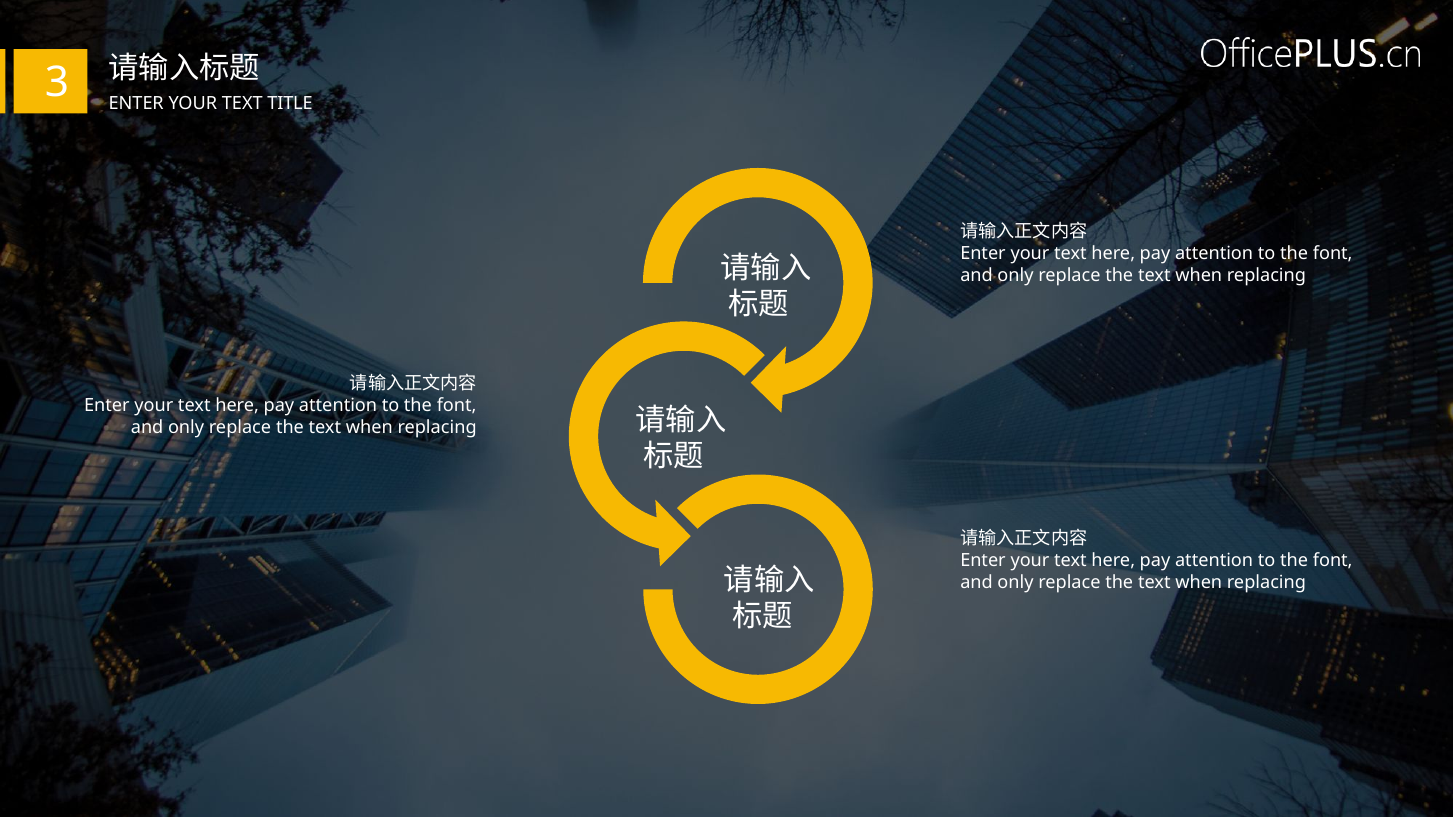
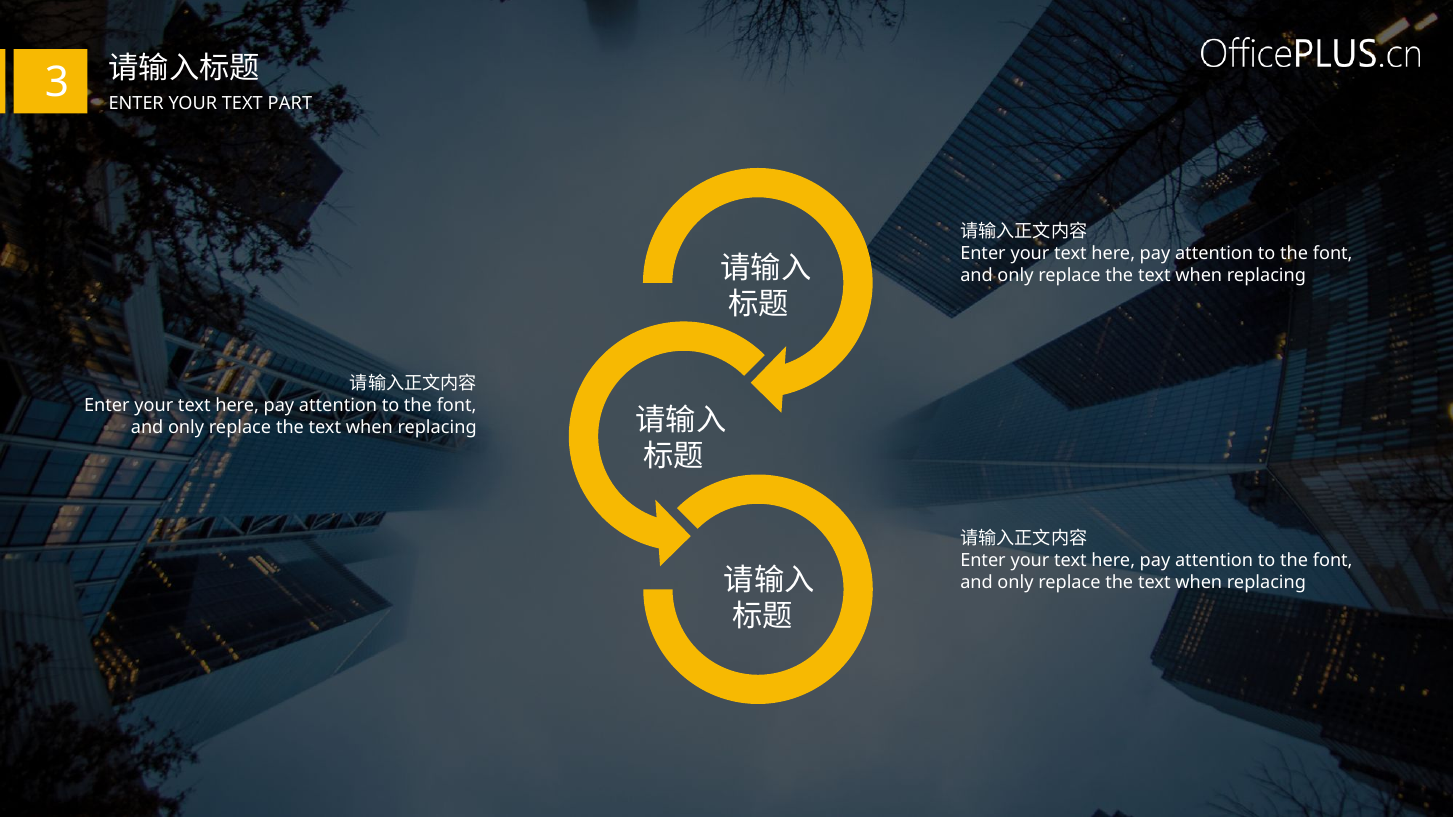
TITLE: TITLE -> PART
